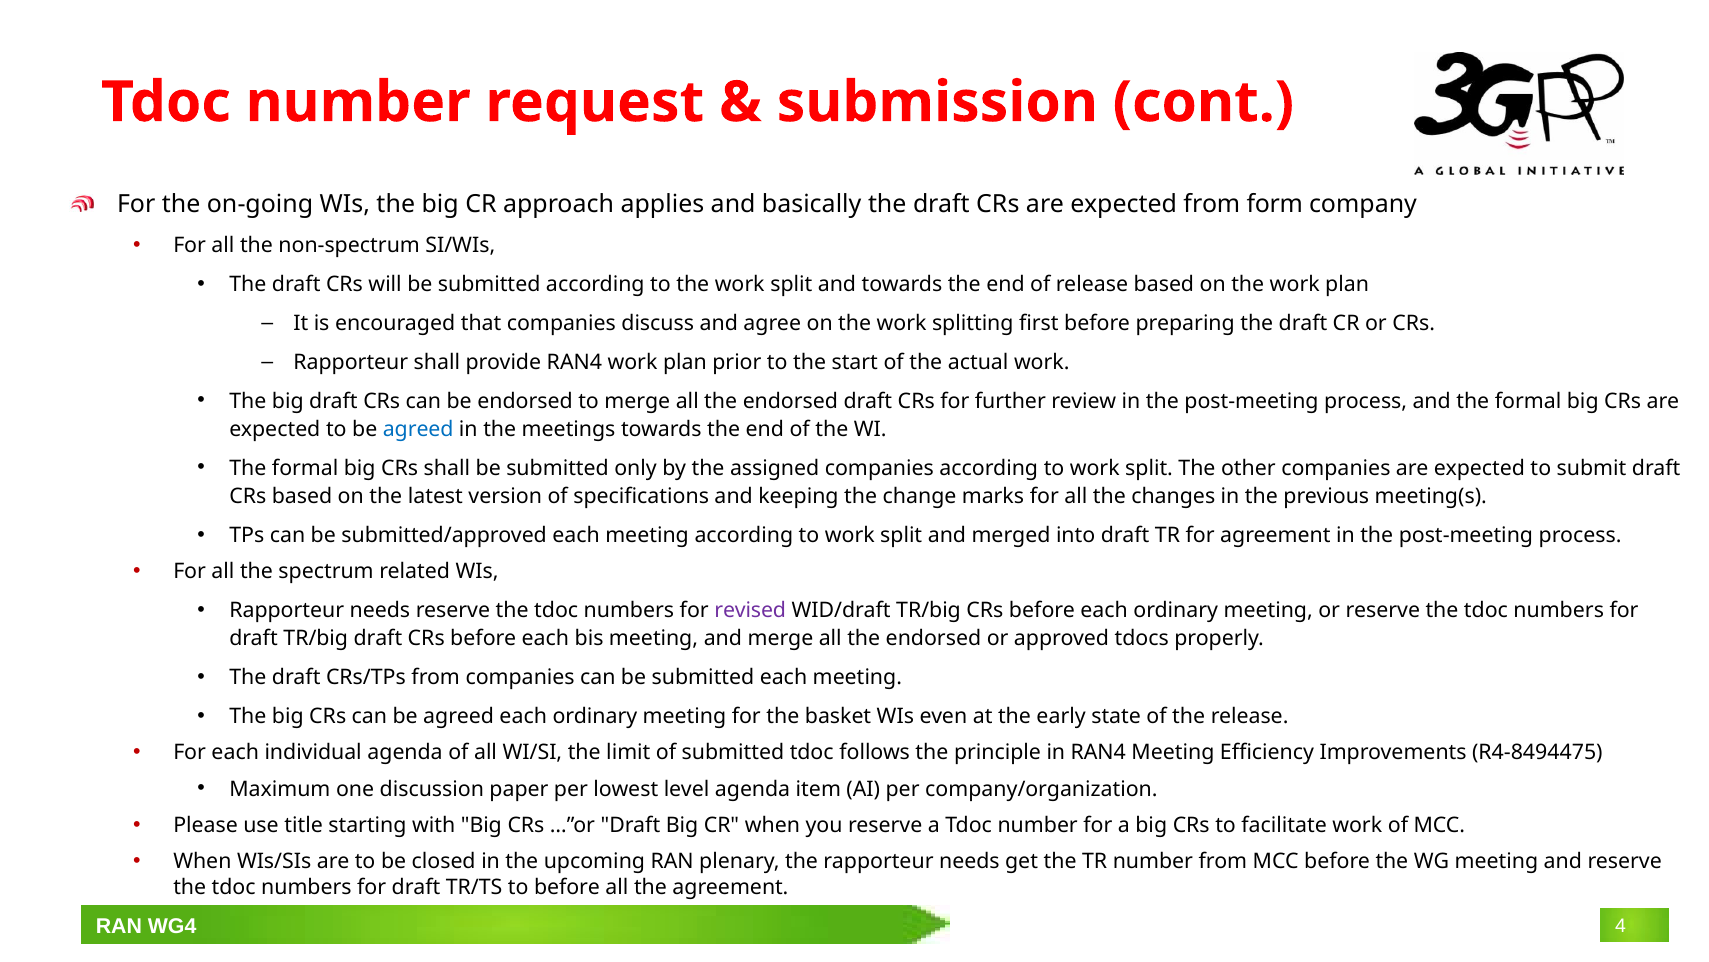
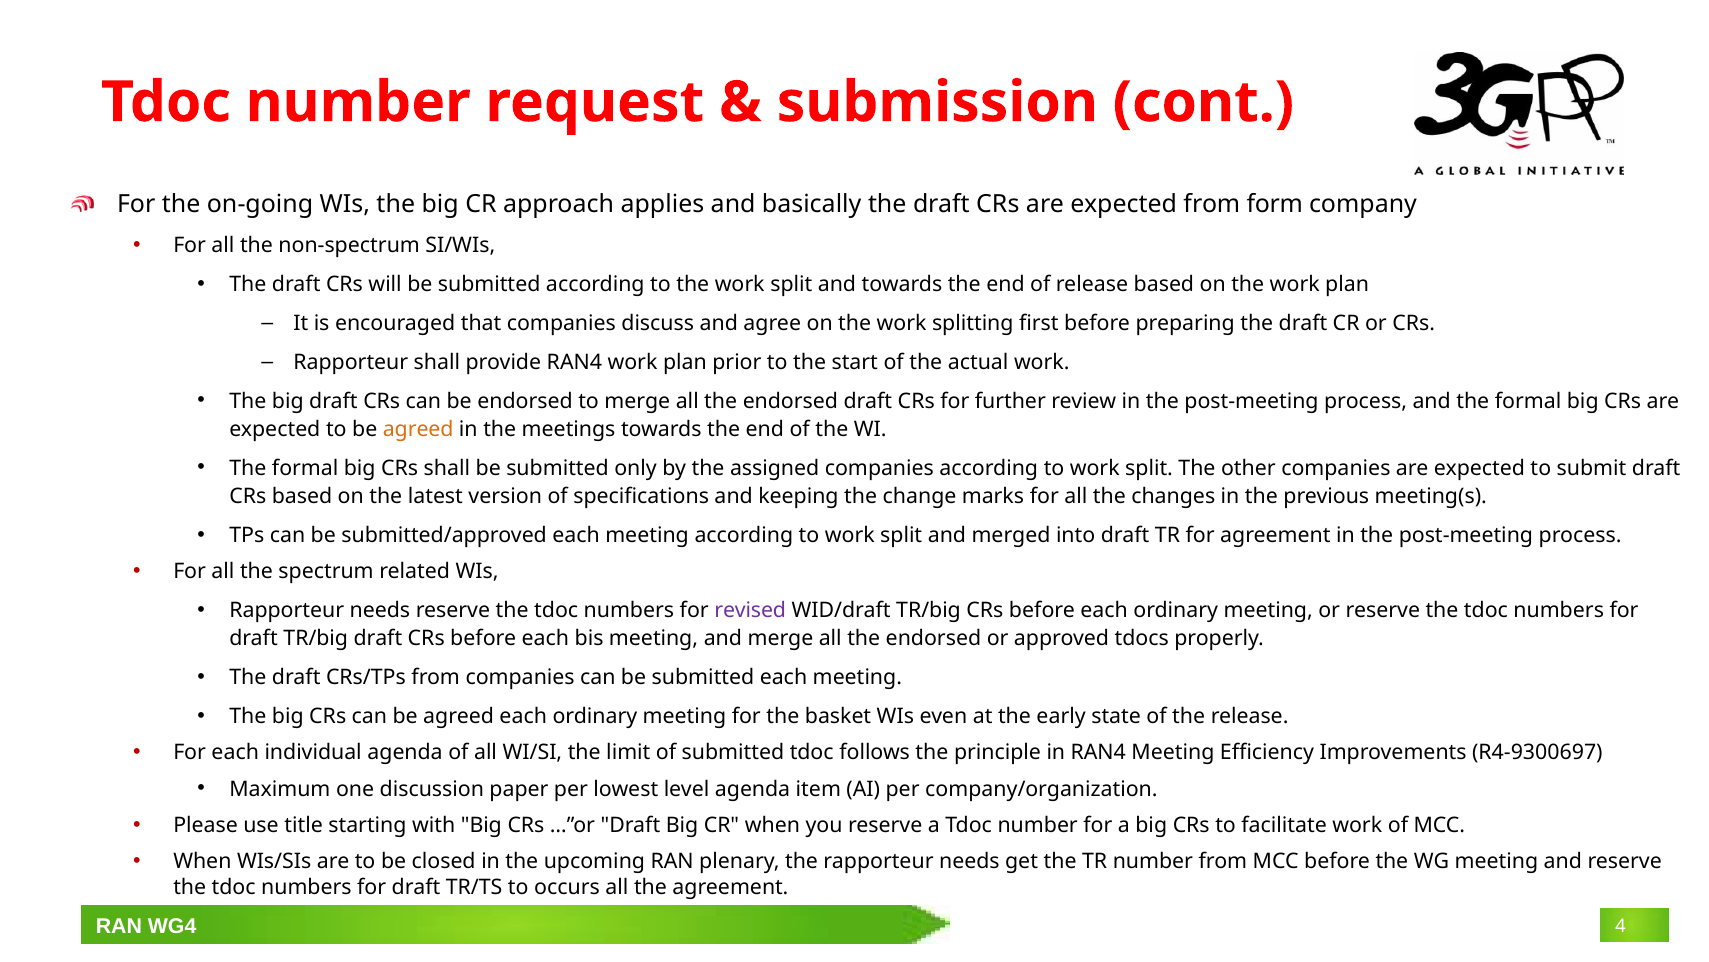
agreed at (418, 429) colour: blue -> orange
R4-8494475: R4-8494475 -> R4-9300697
to before: before -> occurs
